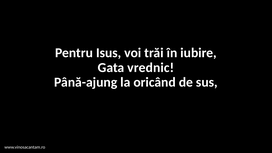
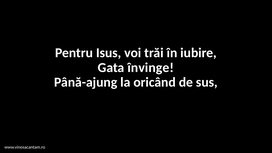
vrednic: vrednic -> învinge
